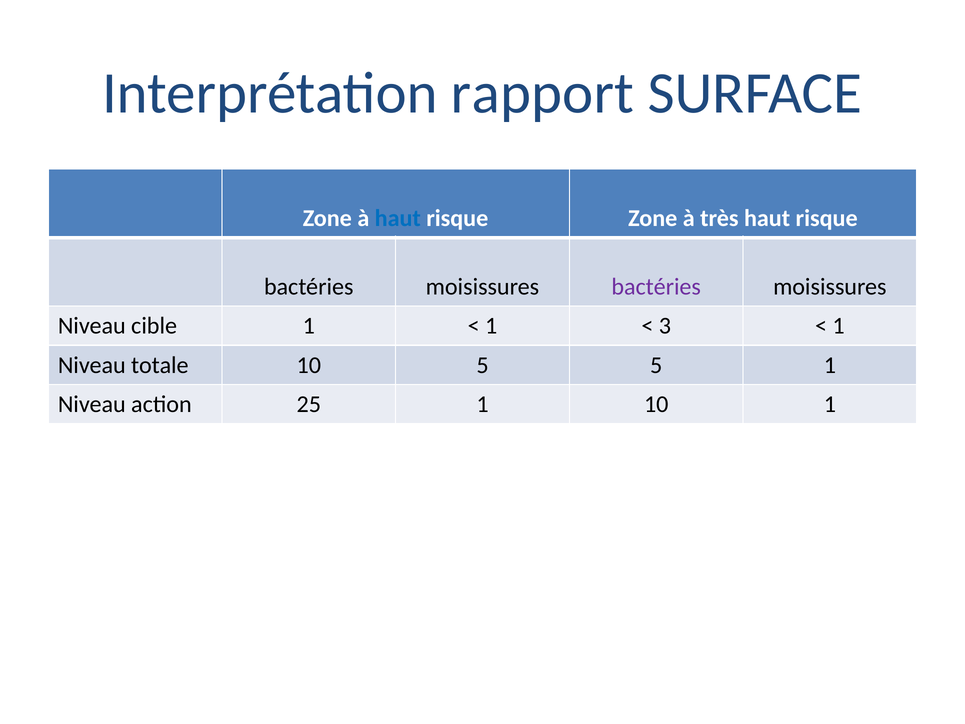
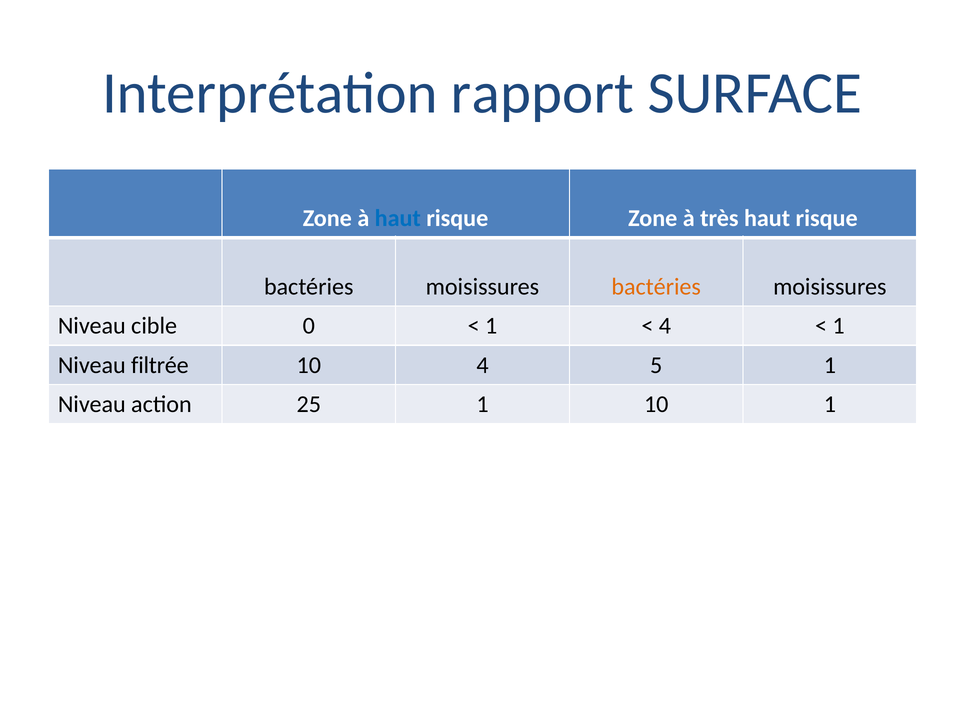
bactéries at (656, 287) colour: purple -> orange
cible 1: 1 -> 0
3 at (665, 326): 3 -> 4
totale: totale -> filtrée
10 5: 5 -> 4
